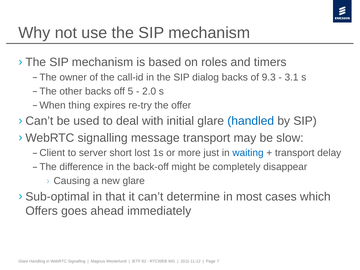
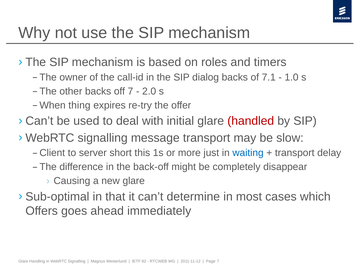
9.3: 9.3 -> 7.1
3.1: 3.1 -> 1.0
off 5: 5 -> 7
handled colour: blue -> red
lost: lost -> this
